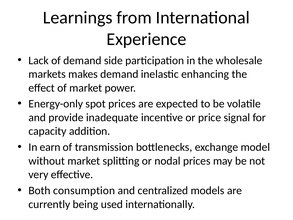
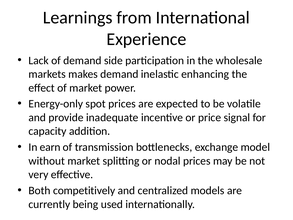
consumption: consumption -> competitively
